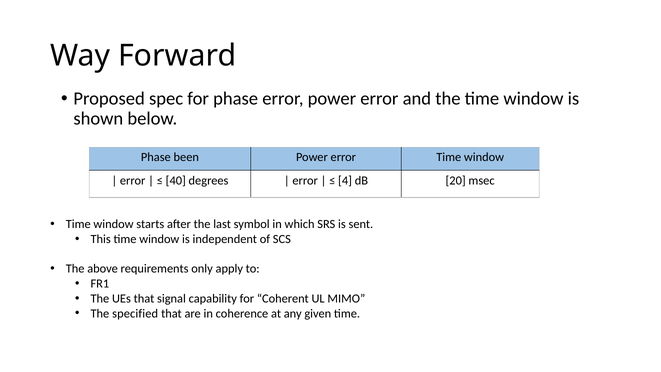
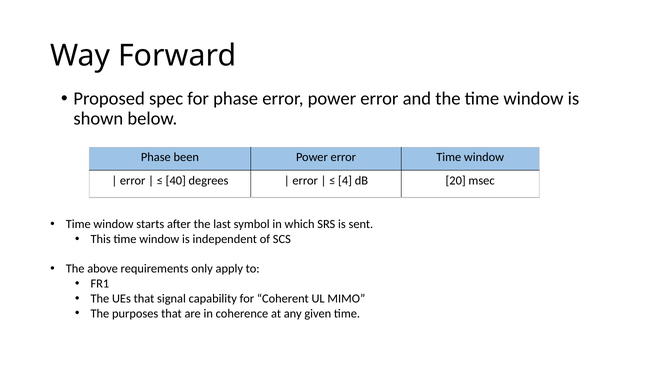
specified: specified -> purposes
